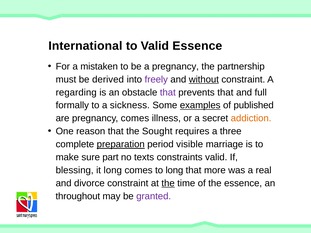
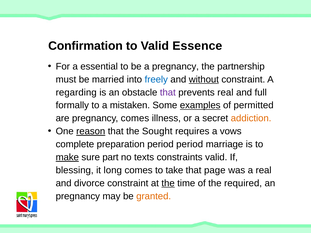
International: International -> Confirmation
mistaken: mistaken -> essential
derived: derived -> married
freely colour: purple -> blue
prevents that: that -> real
sickness: sickness -> mistaken
published: published -> permitted
reason underline: none -> present
three: three -> vows
preparation underline: present -> none
period visible: visible -> period
make underline: none -> present
to long: long -> take
more: more -> page
the essence: essence -> required
throughout at (78, 196): throughout -> pregnancy
granted colour: purple -> orange
